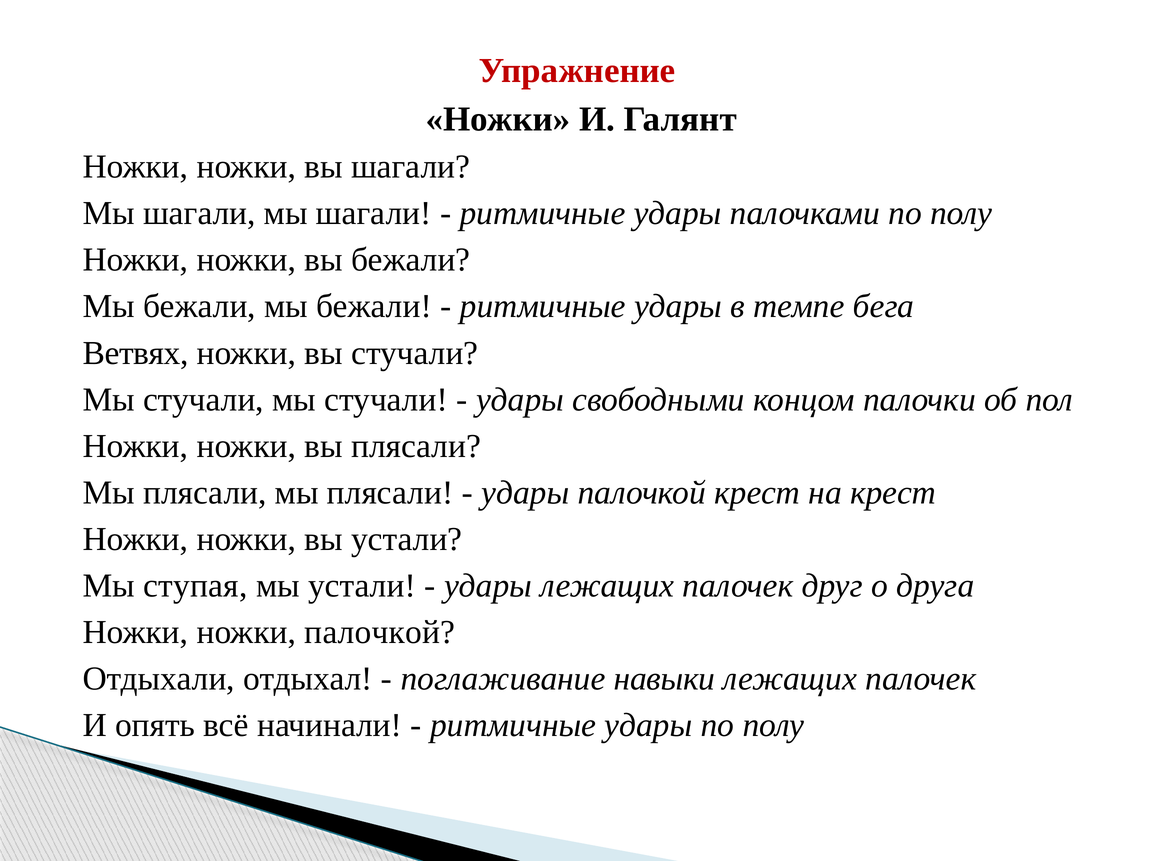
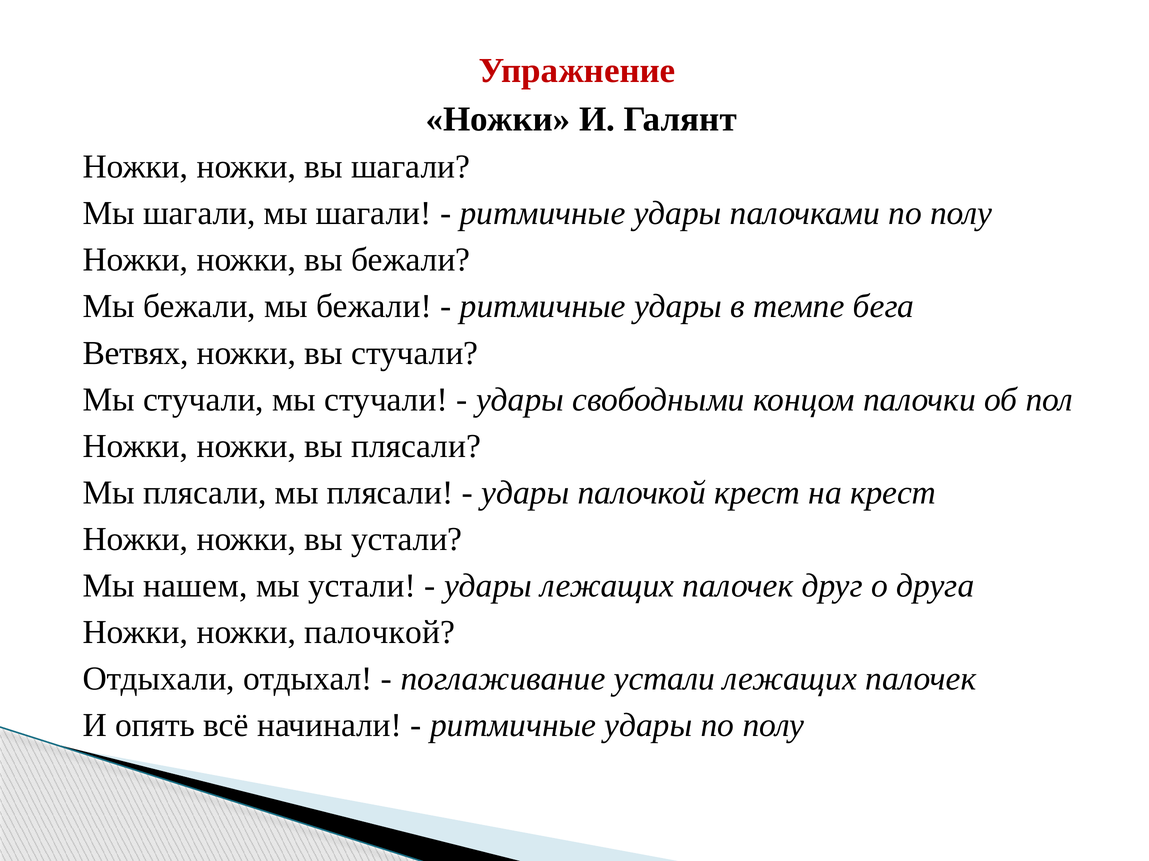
ступая: ступая -> нашем
поглаживание навыки: навыки -> устали
